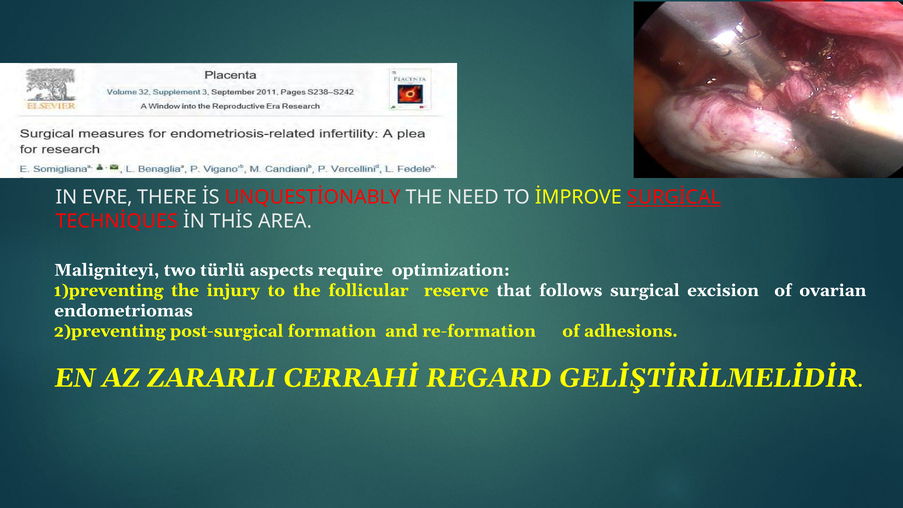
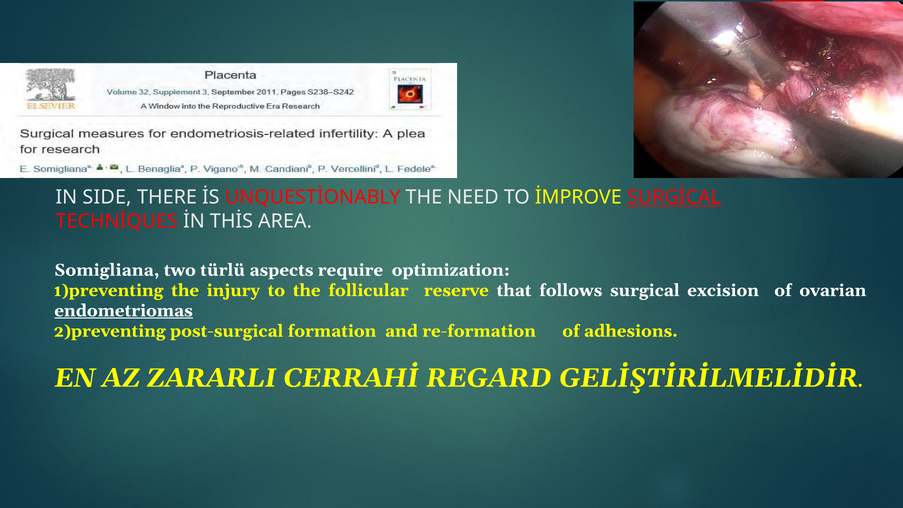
EVRE: EVRE -> SIDE
Maligniteyi: Maligniteyi -> Somigliana
endometriomas underline: none -> present
